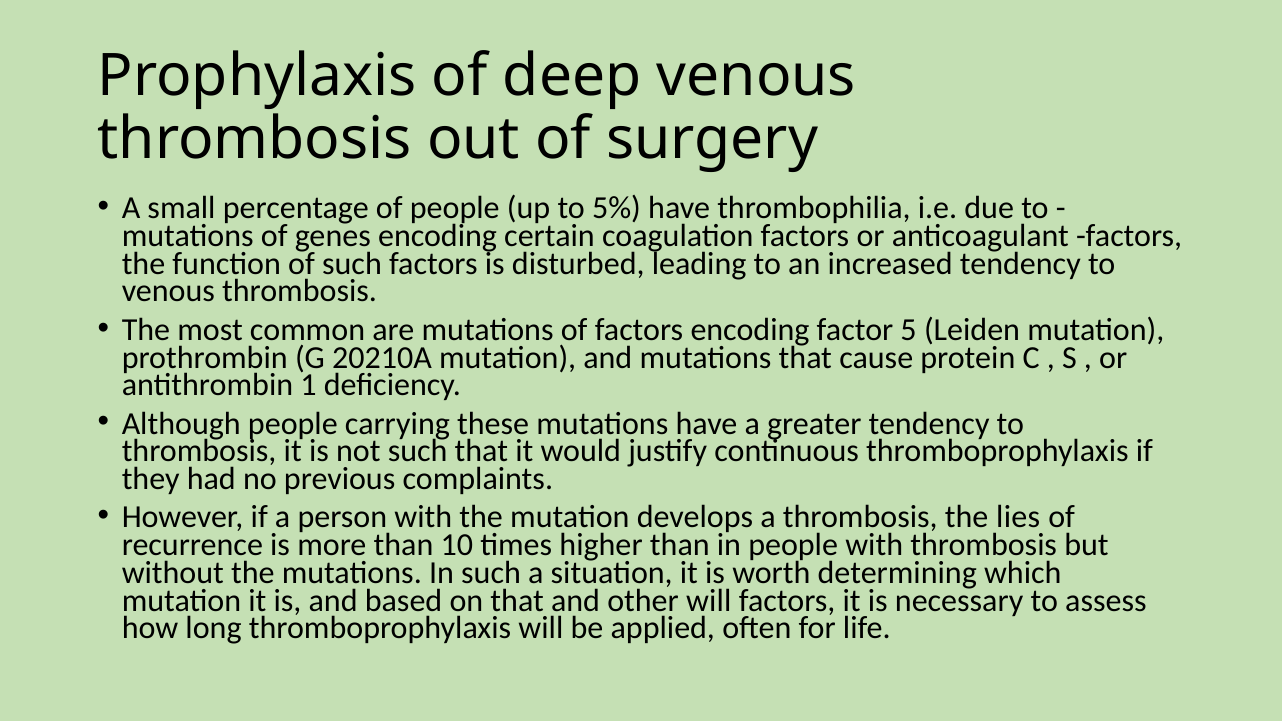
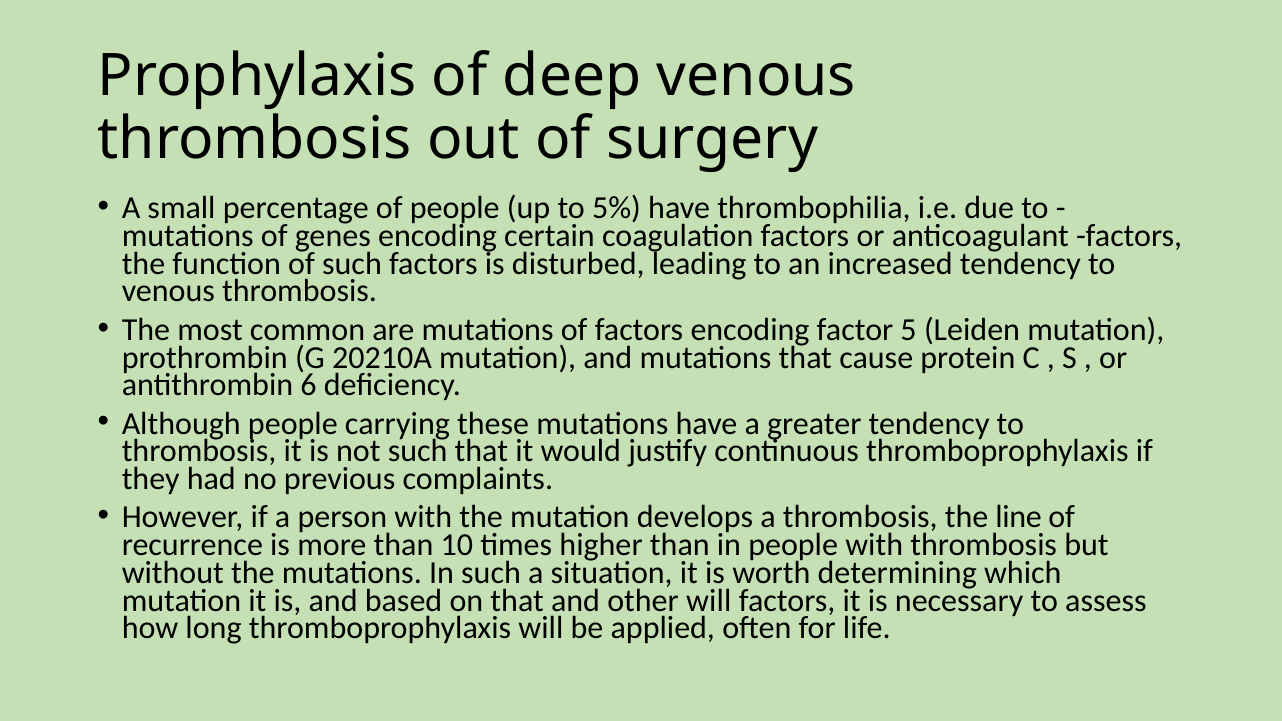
1: 1 -> 6
lies: lies -> line
